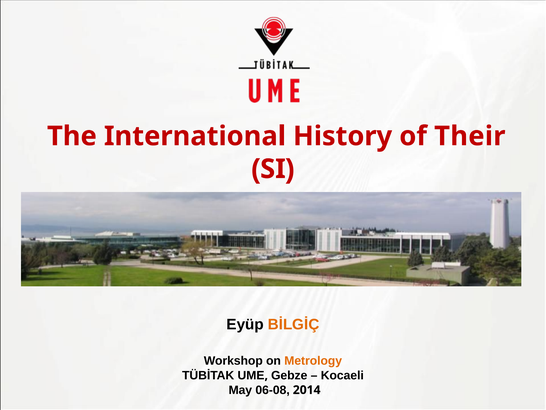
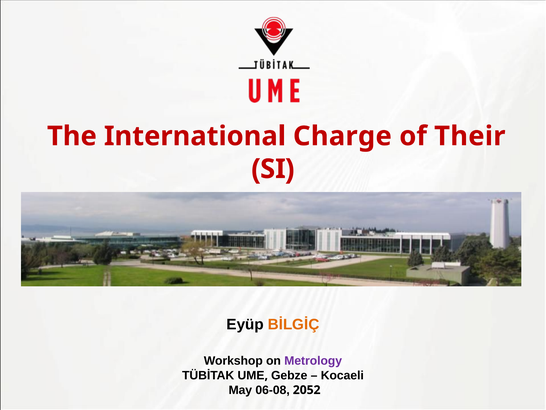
History: History -> Charge
Metrology colour: orange -> purple
2014: 2014 -> 2052
